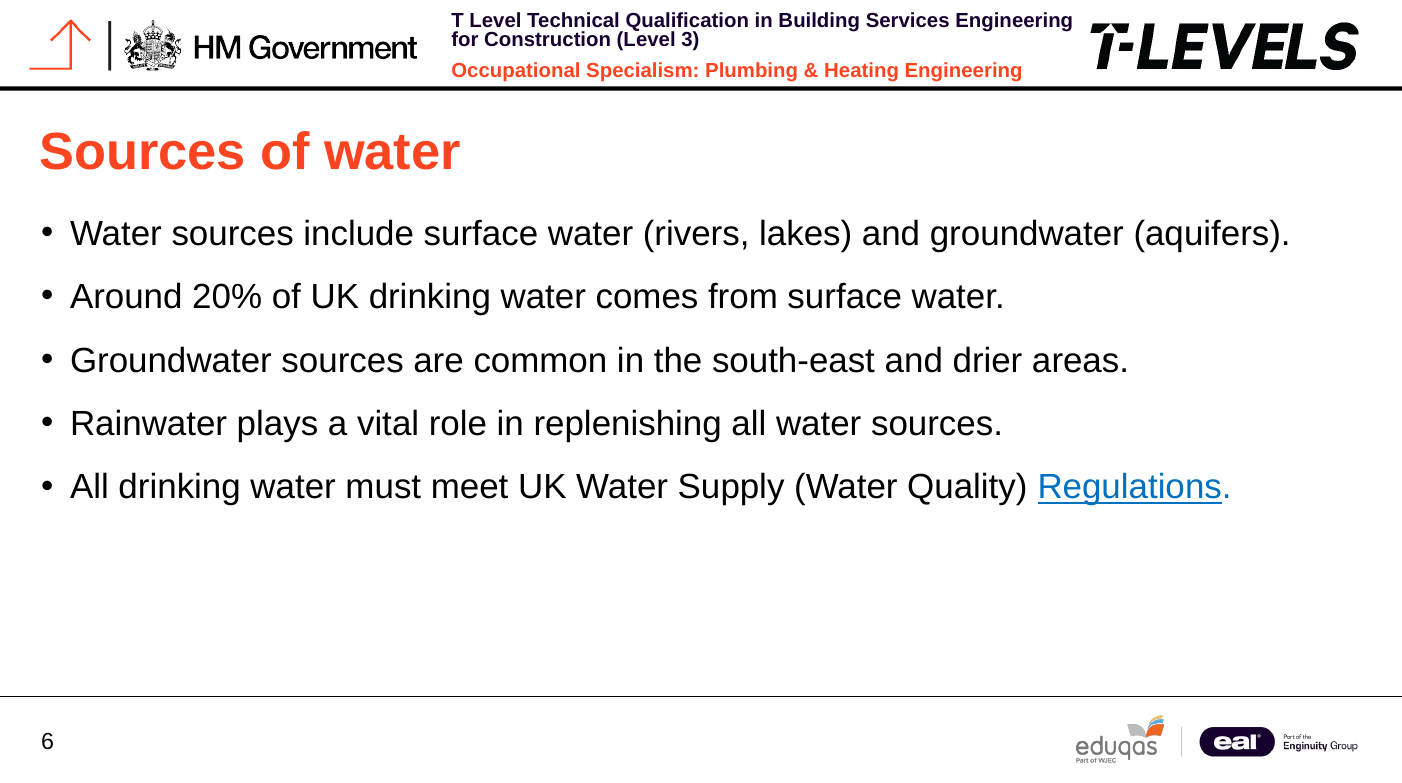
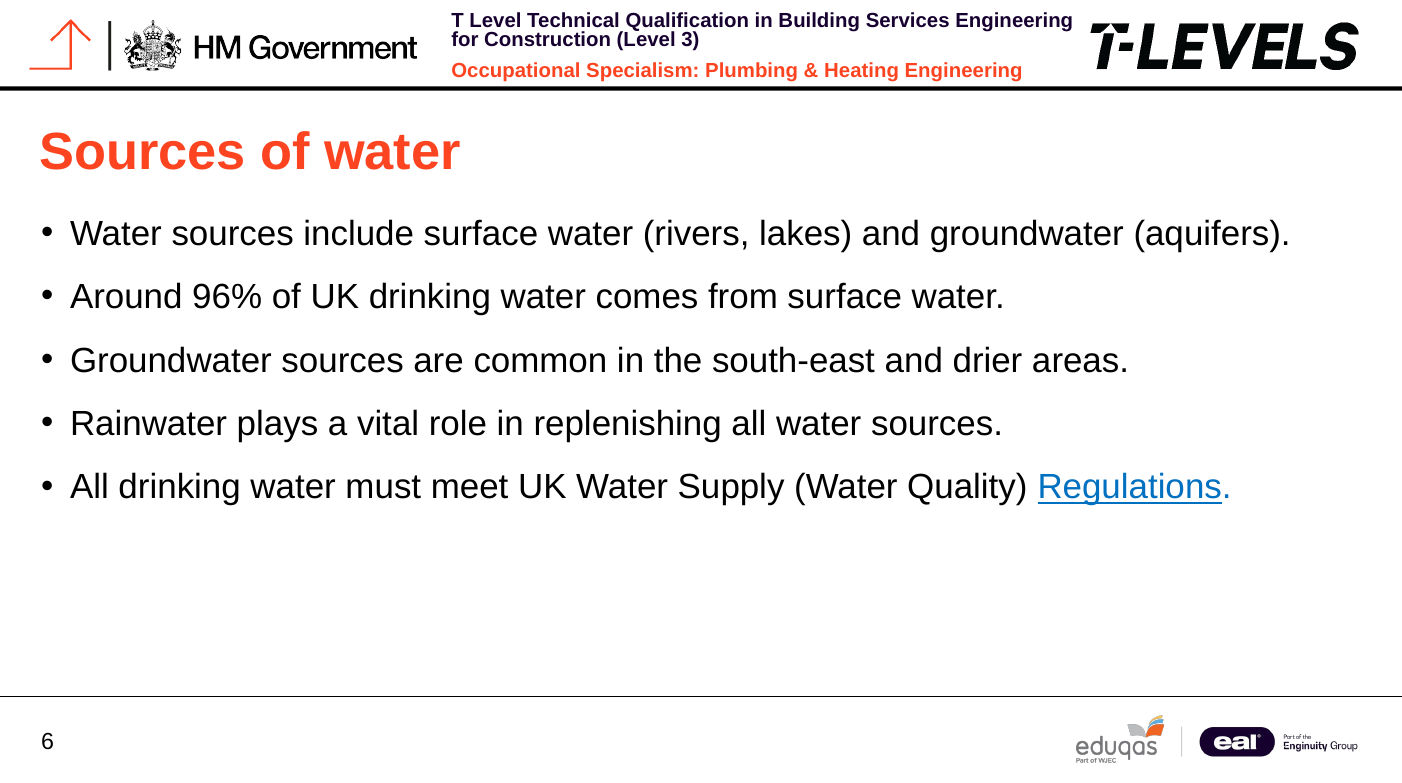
20%: 20% -> 96%
